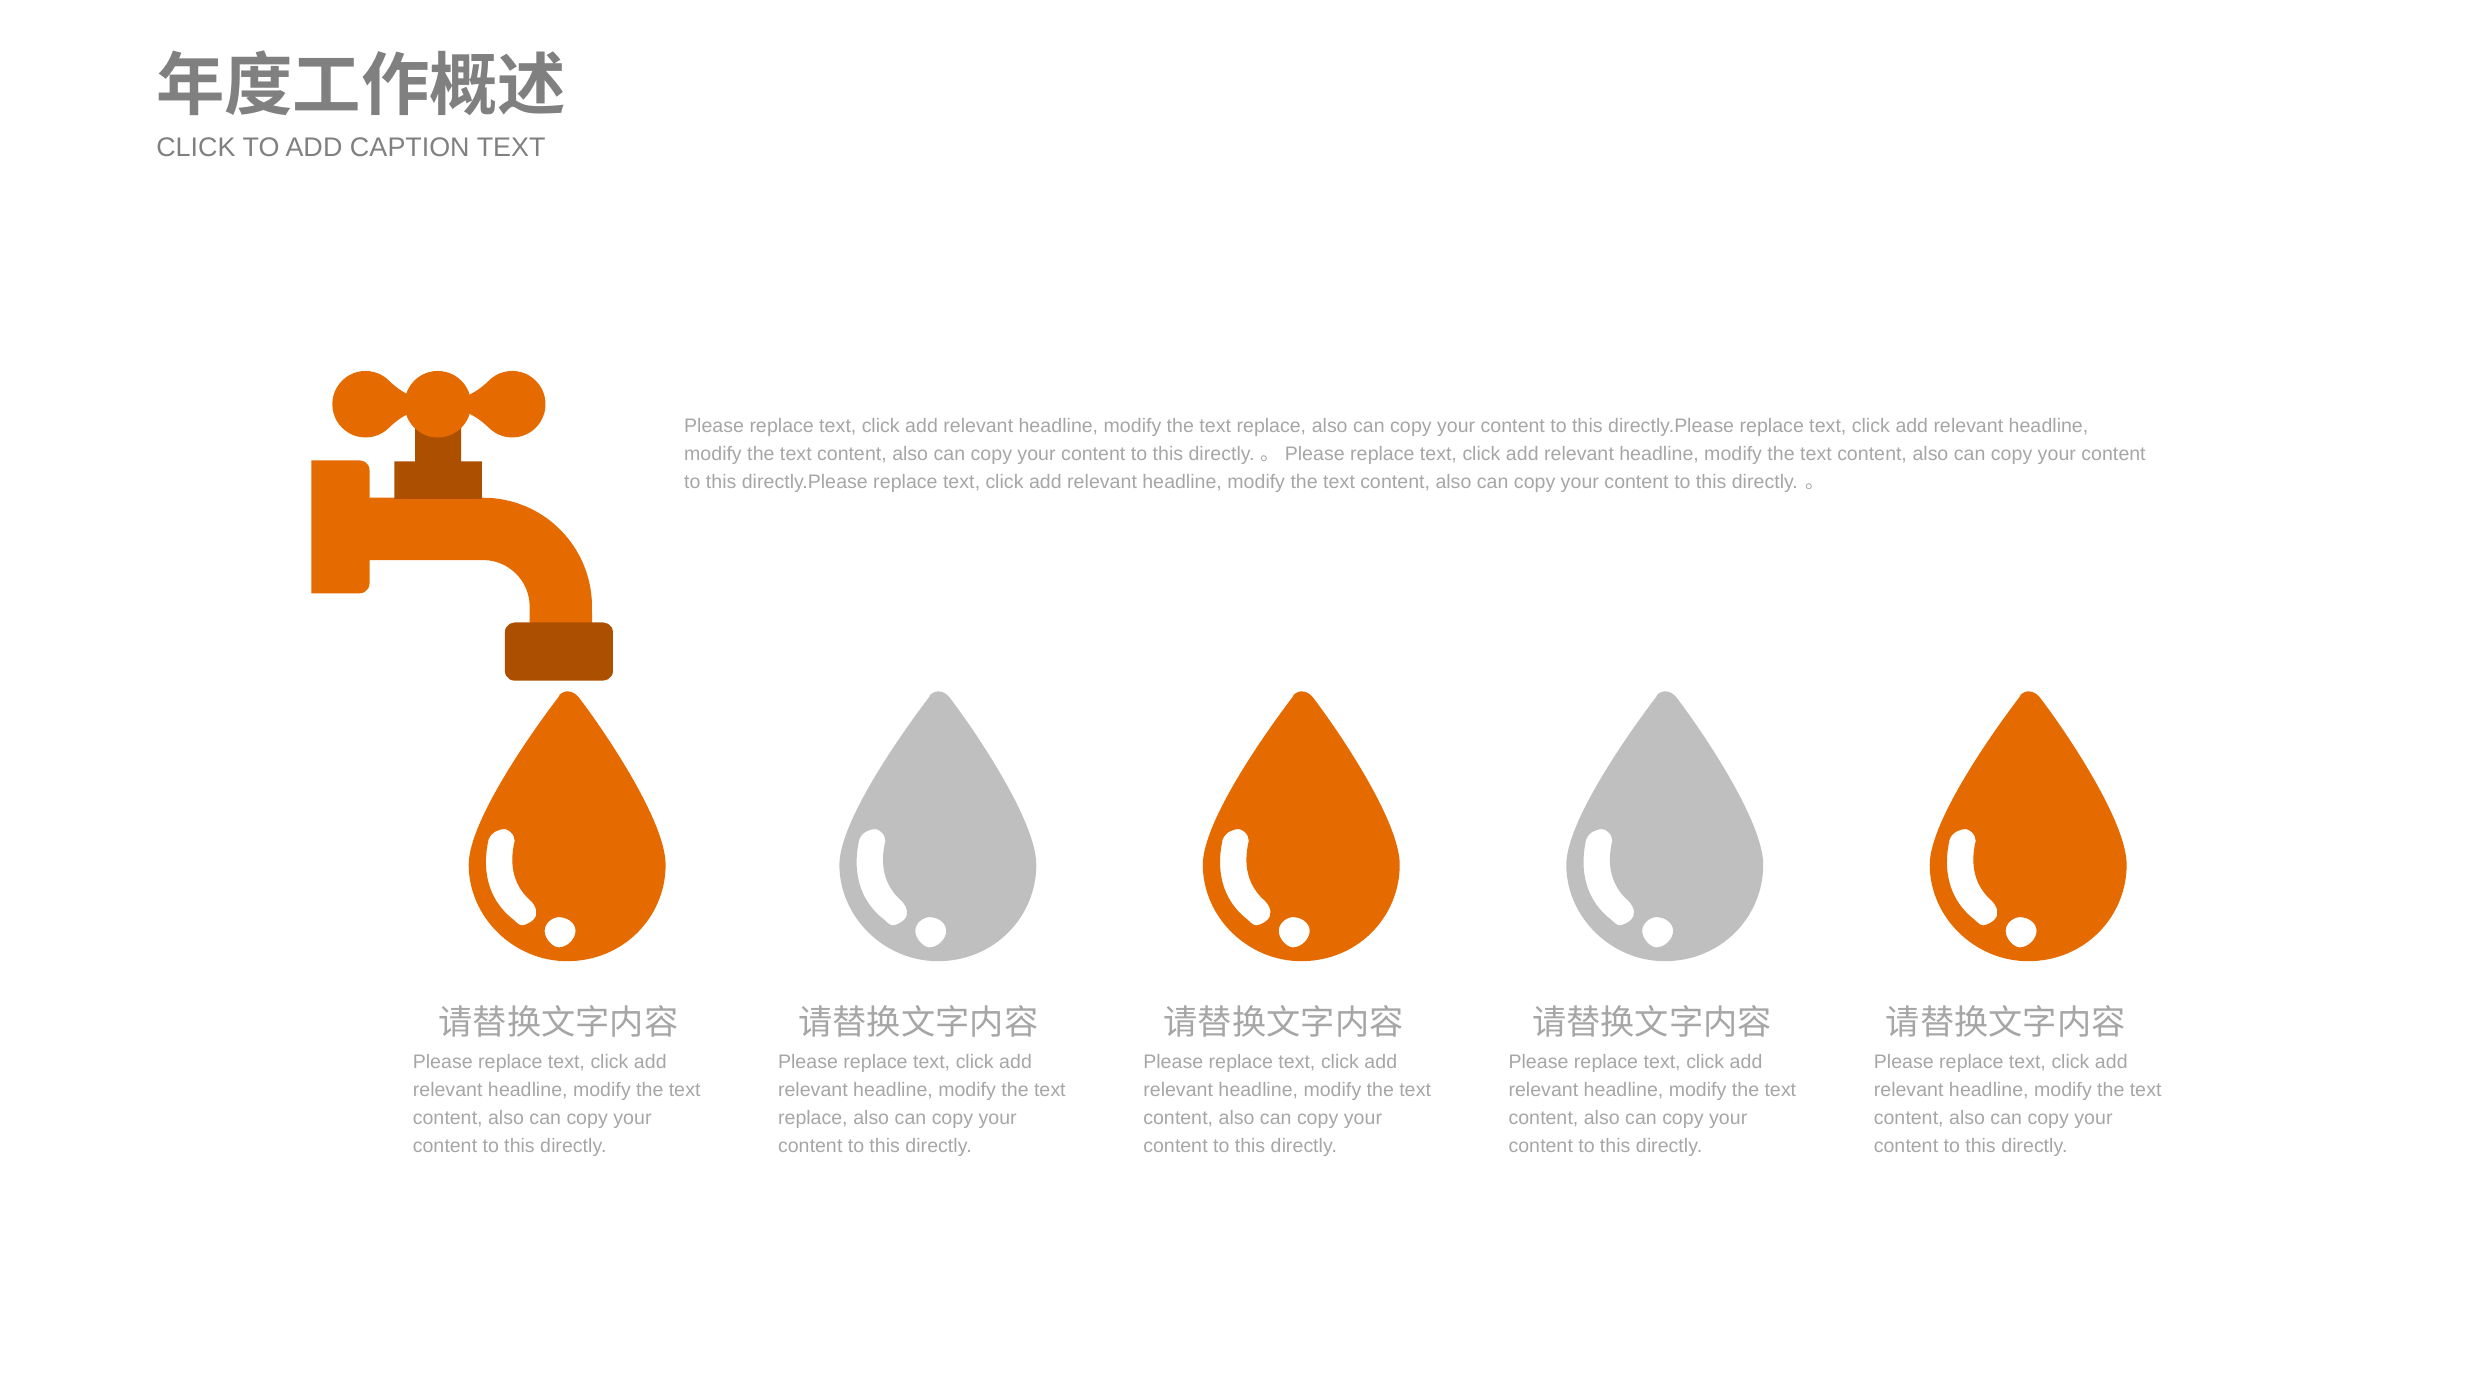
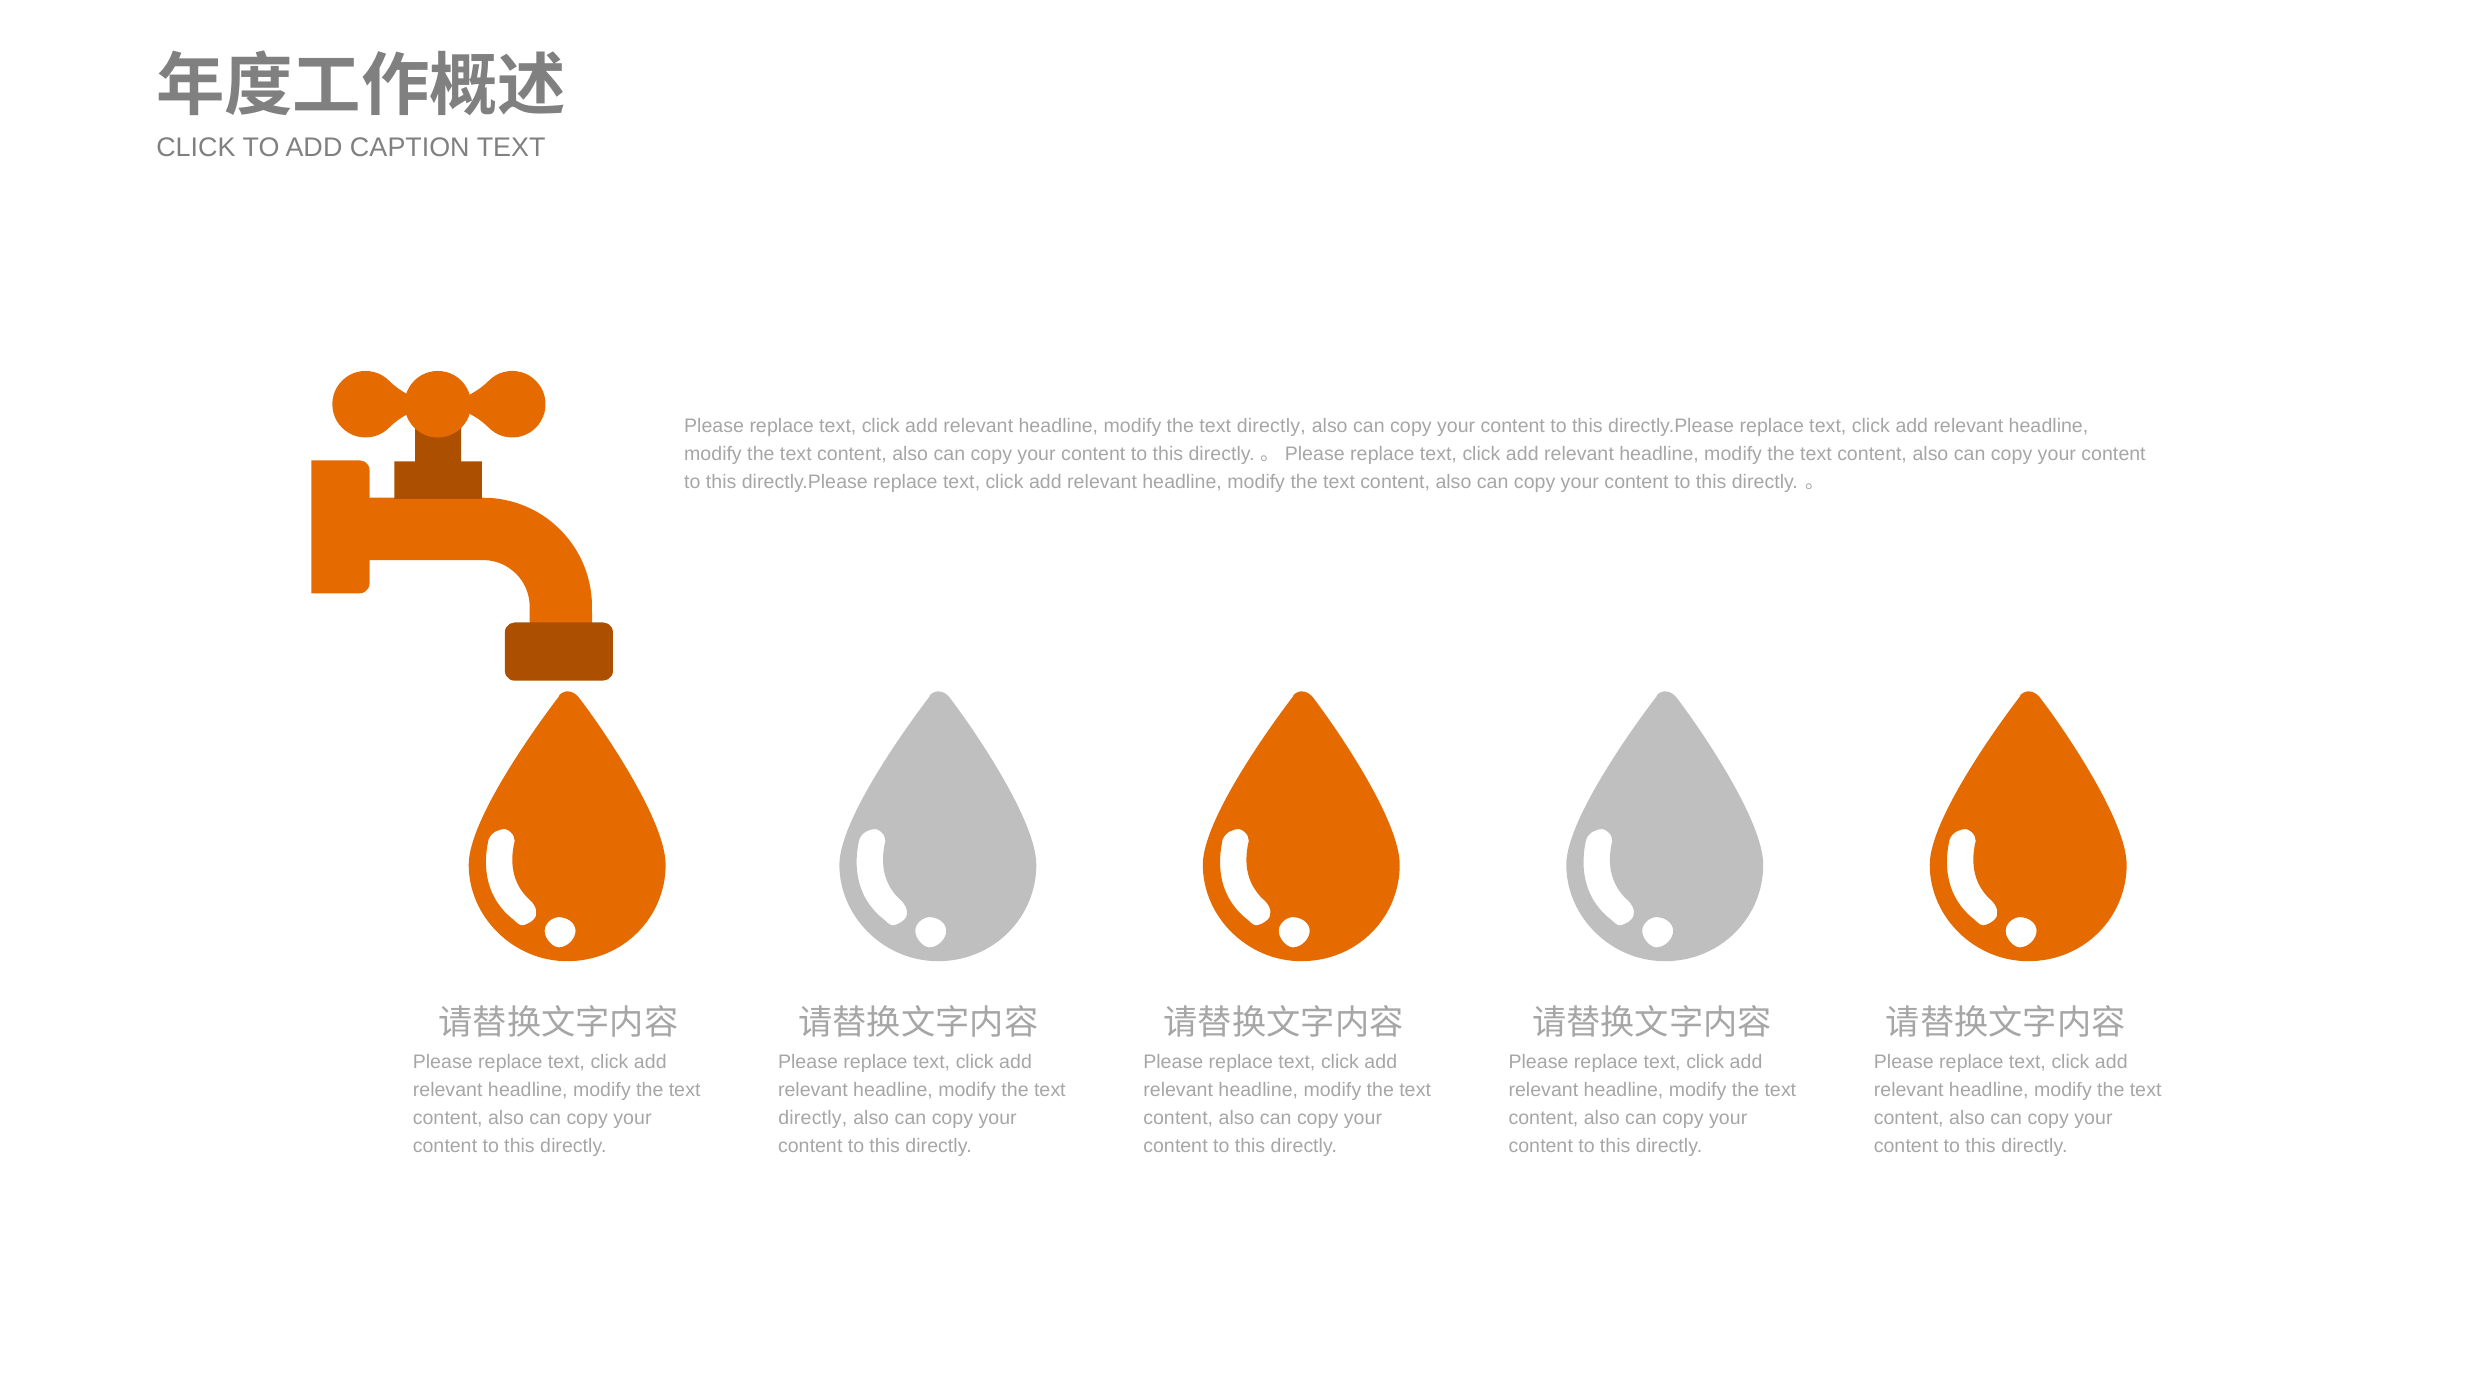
replace at (1271, 426): replace -> directly
replace at (813, 1118): replace -> directly
